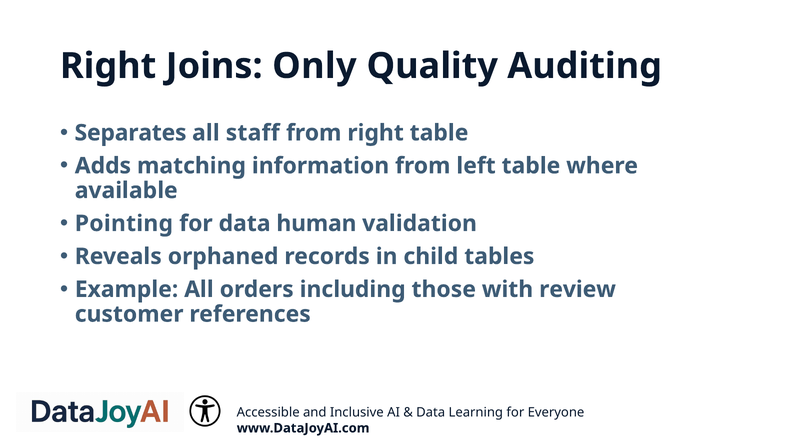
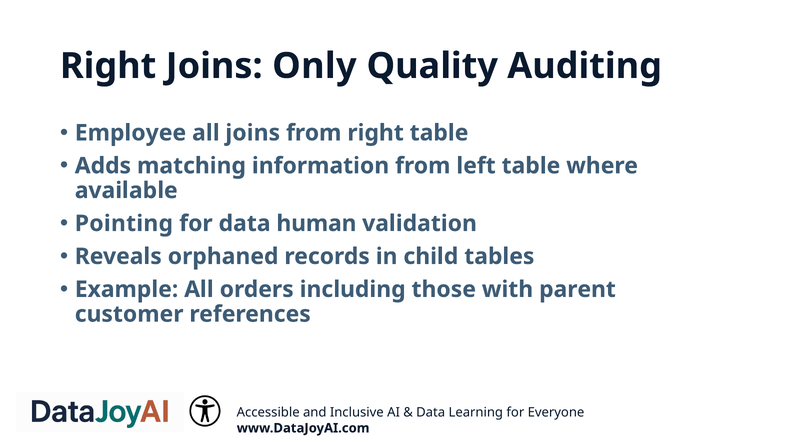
Separates: Separates -> Employee
all staff: staff -> joins
review: review -> parent
